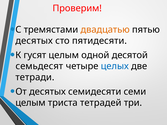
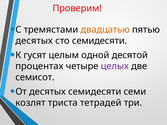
сто пятидесяти: пятидесяти -> семидесяти
семьдесят: семьдесят -> процентах
целых colour: blue -> purple
тетради: тетради -> семисот
целым at (31, 103): целым -> козлят
